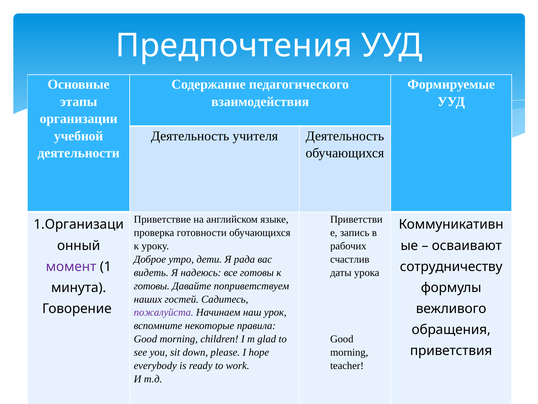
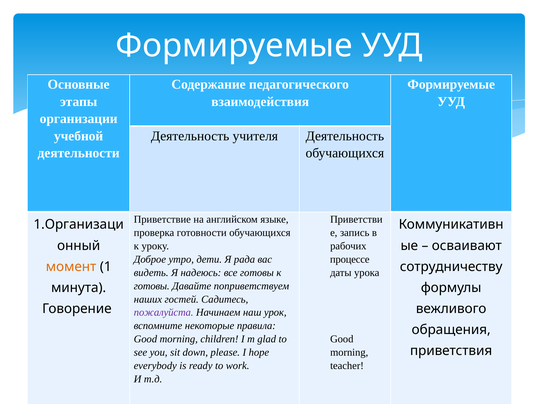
Предпочтения at (234, 46): Предпочтения -> Формируемые
счастлив: счастлив -> процессе
момент colour: purple -> orange
